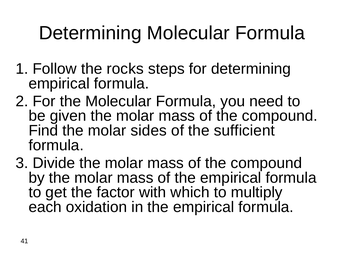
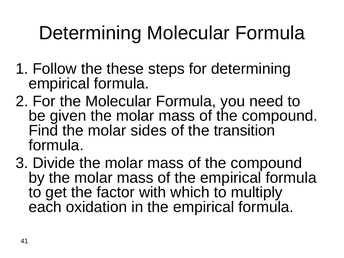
rocks: rocks -> these
sufficient: sufficient -> transition
